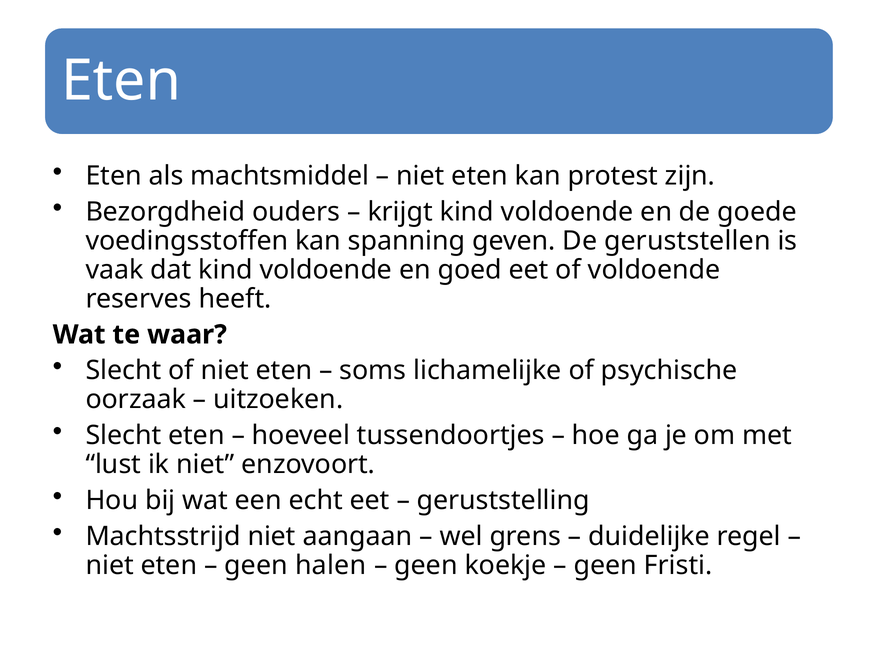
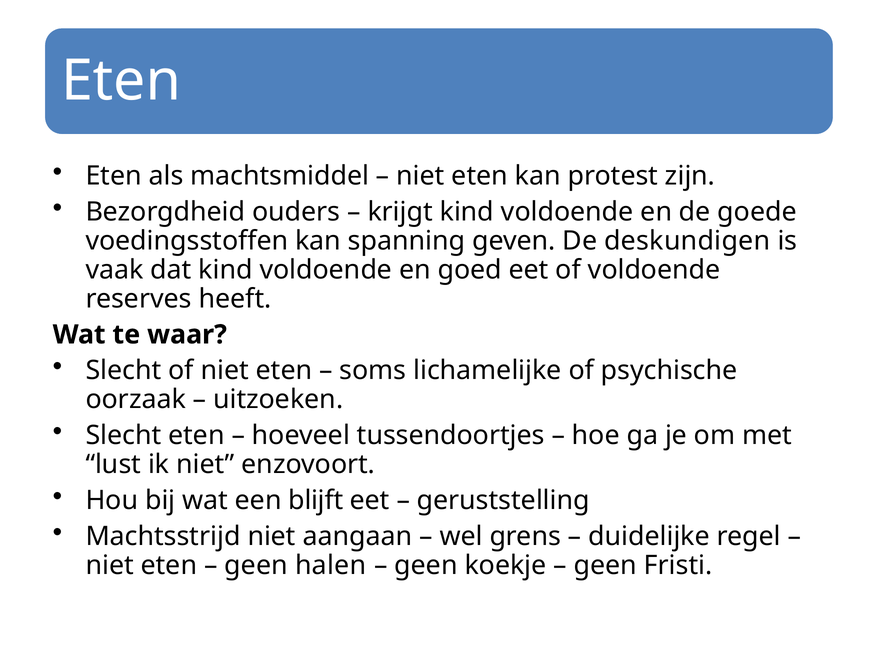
geruststellen: geruststellen -> deskundigen
echt: echt -> blijft
